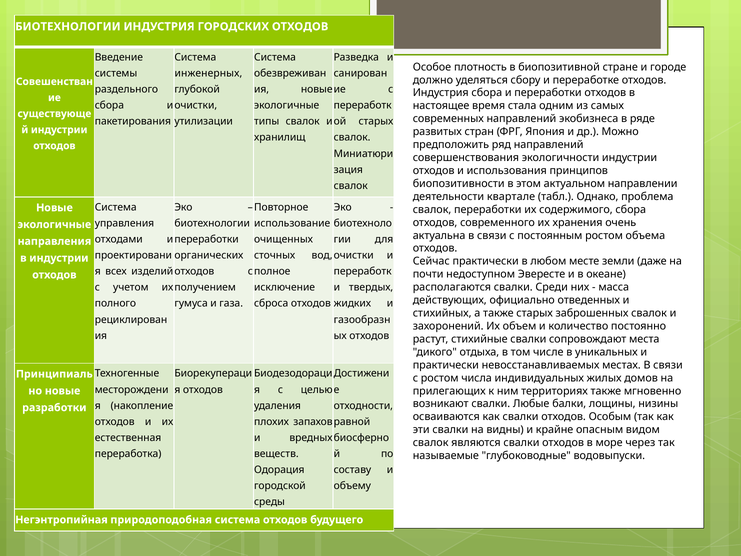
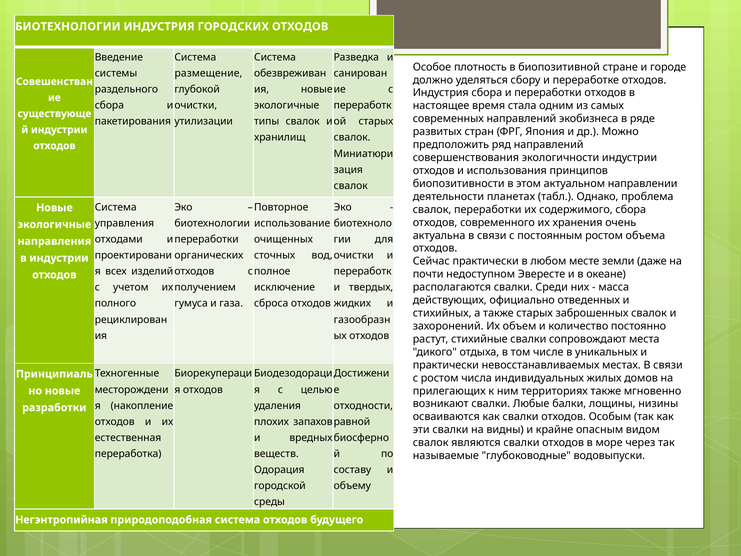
инженерных: инженерных -> размещение
квартале: квартале -> планетах
